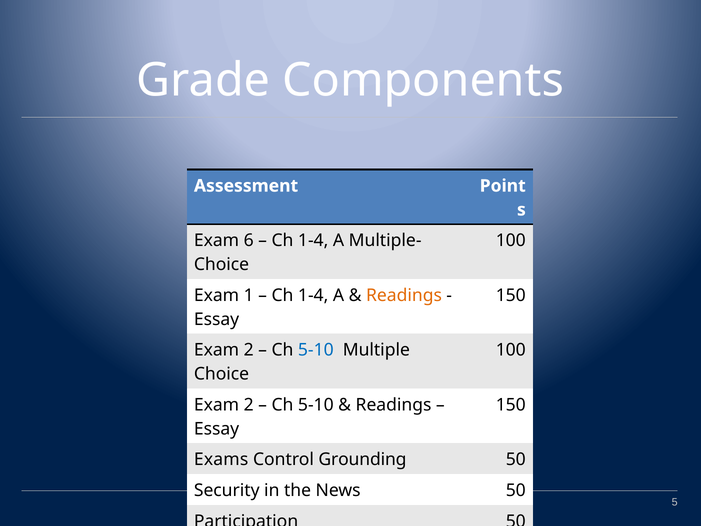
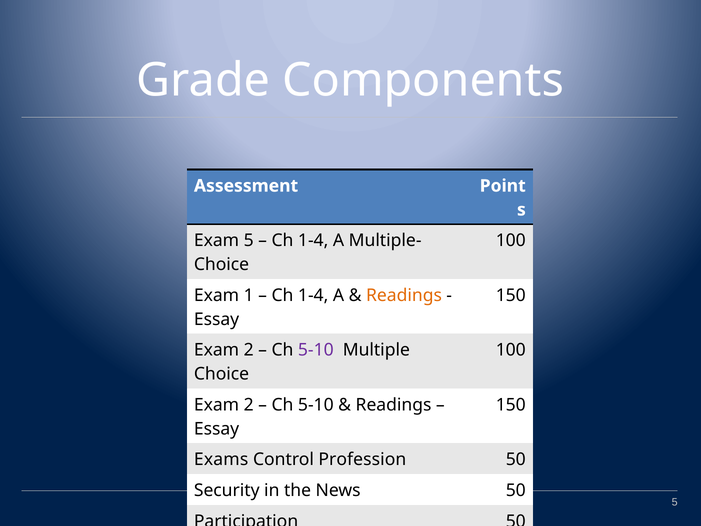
Exam 6: 6 -> 5
5-10 at (316, 350) colour: blue -> purple
Grounding: Grounding -> Profession
